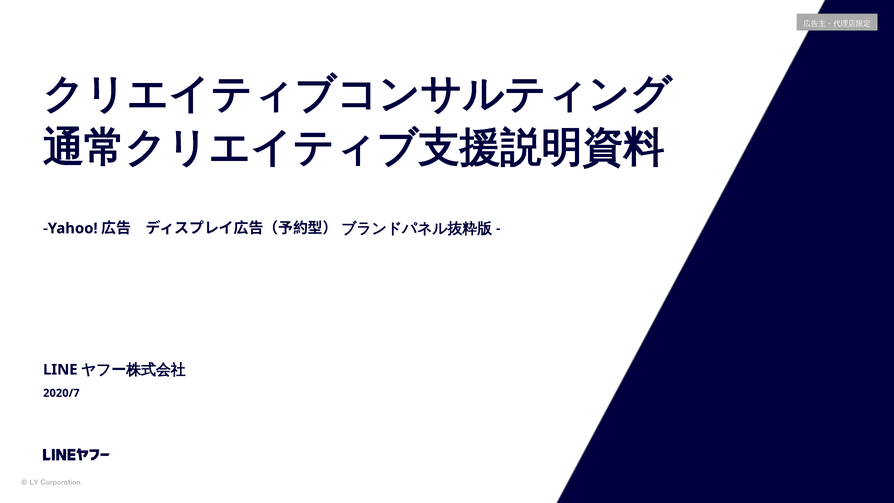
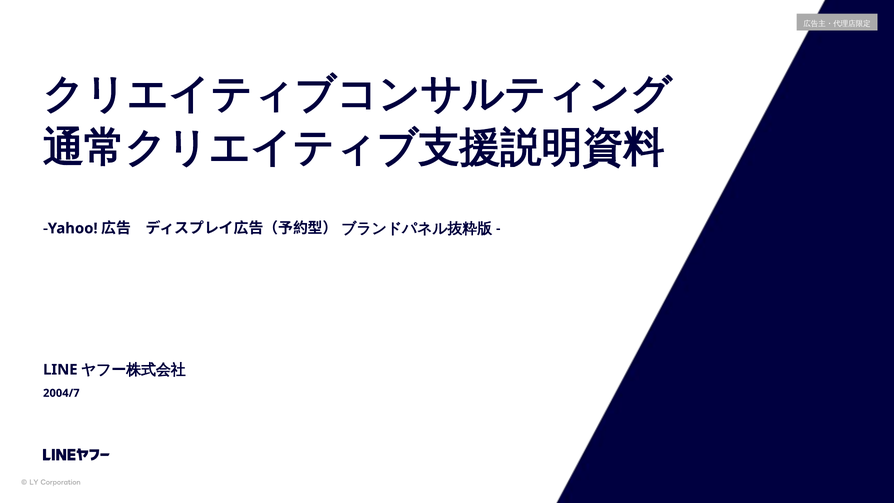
2020/7: 2020/7 -> 2004/7
